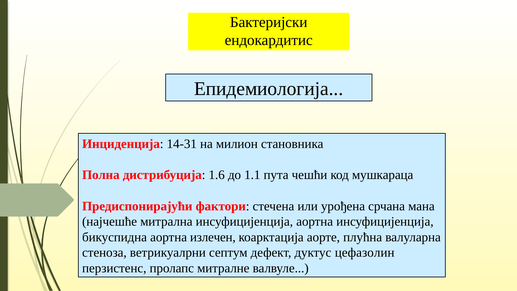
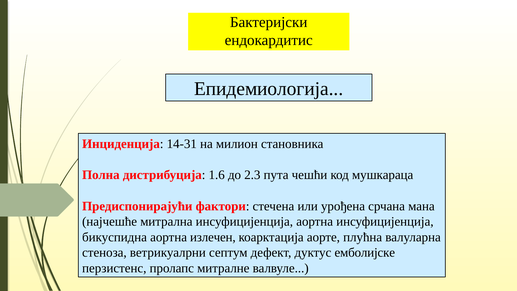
1.1: 1.1 -> 2.3
цефазолин: цефазолин -> емболијске
